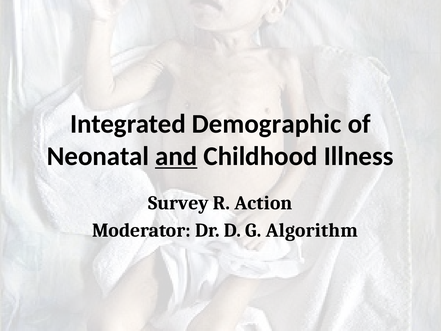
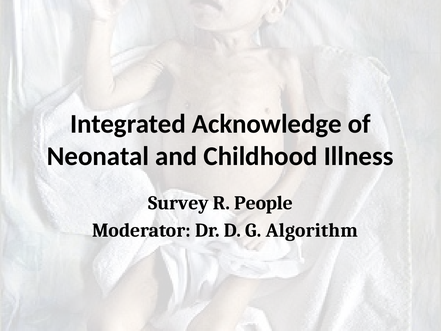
Demographic: Demographic -> Acknowledge
and underline: present -> none
Action: Action -> People
